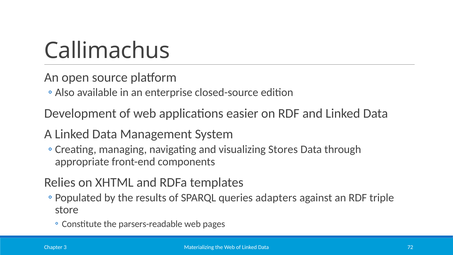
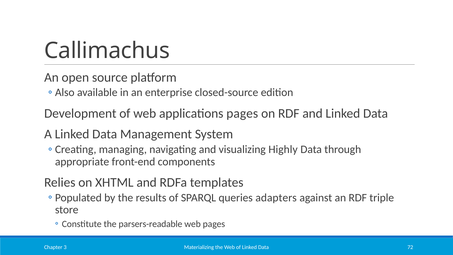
applications easier: easier -> pages
Stores: Stores -> Highly
